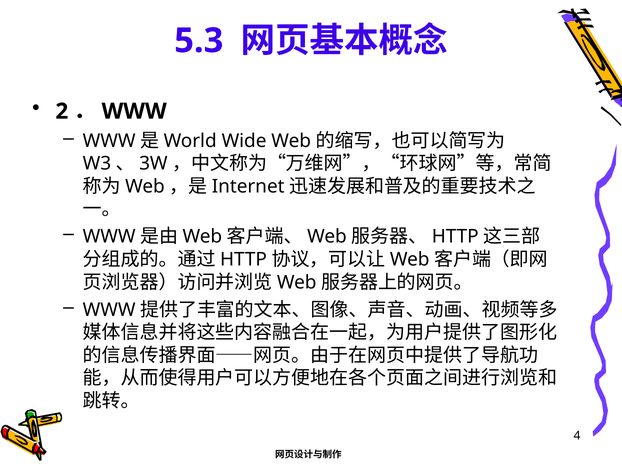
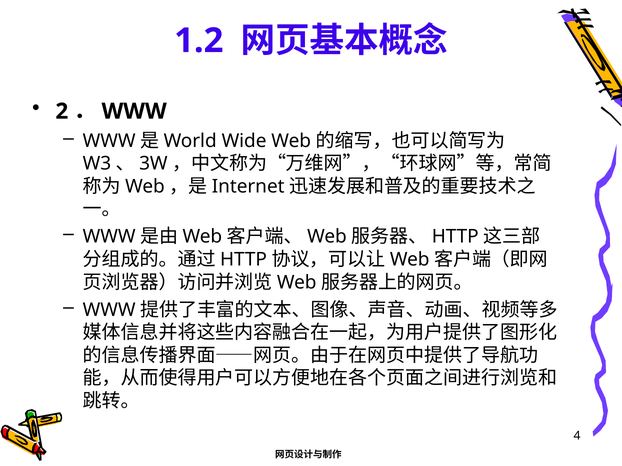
5.3: 5.3 -> 1.2
